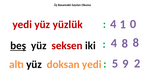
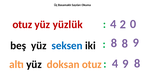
yedi at (22, 24): yedi -> otuz
1: 1 -> 2
beş underline: present -> none
seksen colour: red -> blue
4 at (114, 43): 4 -> 8
8 8: 8 -> 9
doksan yedi: yedi -> otuz
5 at (115, 63): 5 -> 4
9 2: 2 -> 8
